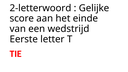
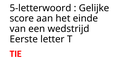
2-letterwoord: 2-letterwoord -> 5-letterwoord
